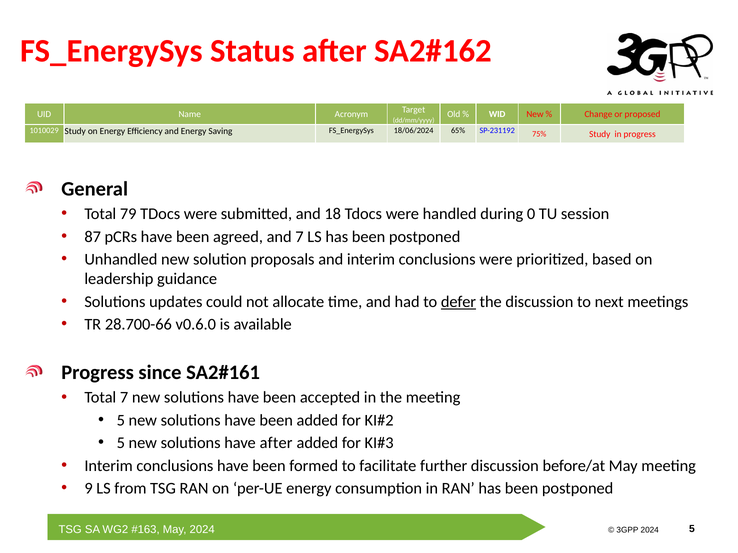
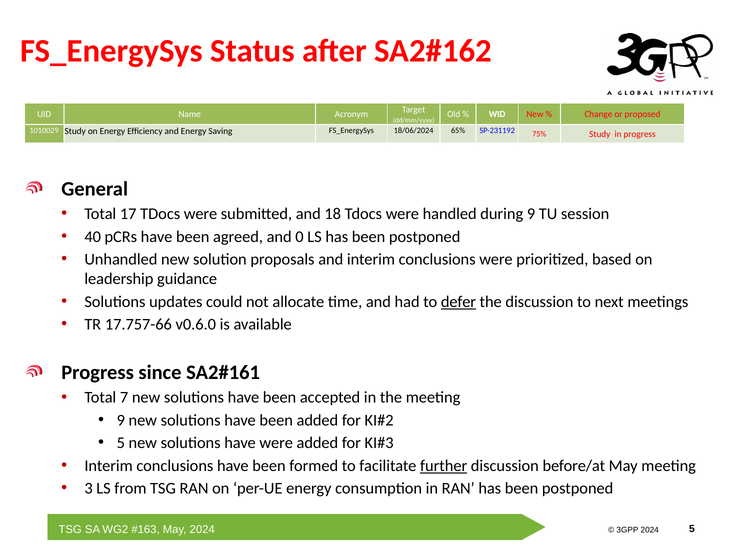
79: 79 -> 17
during 0: 0 -> 9
87: 87 -> 40
and 7: 7 -> 0
28.700-66: 28.700-66 -> 17.757-66
5 at (121, 421): 5 -> 9
have after: after -> were
further underline: none -> present
9: 9 -> 3
